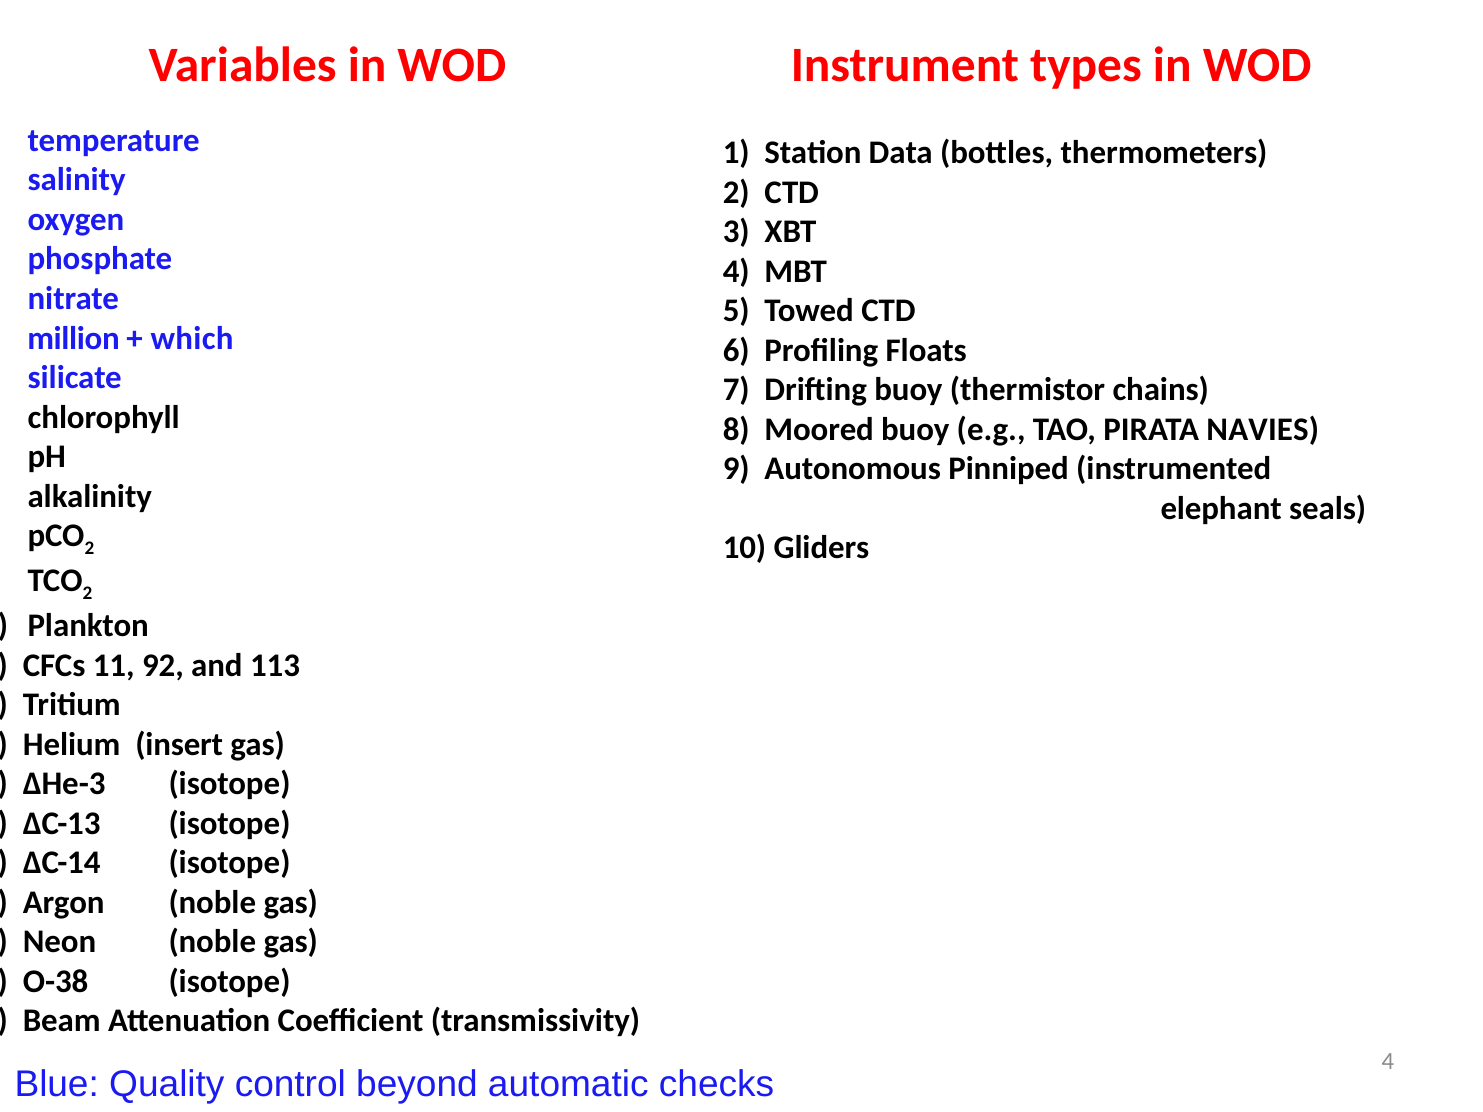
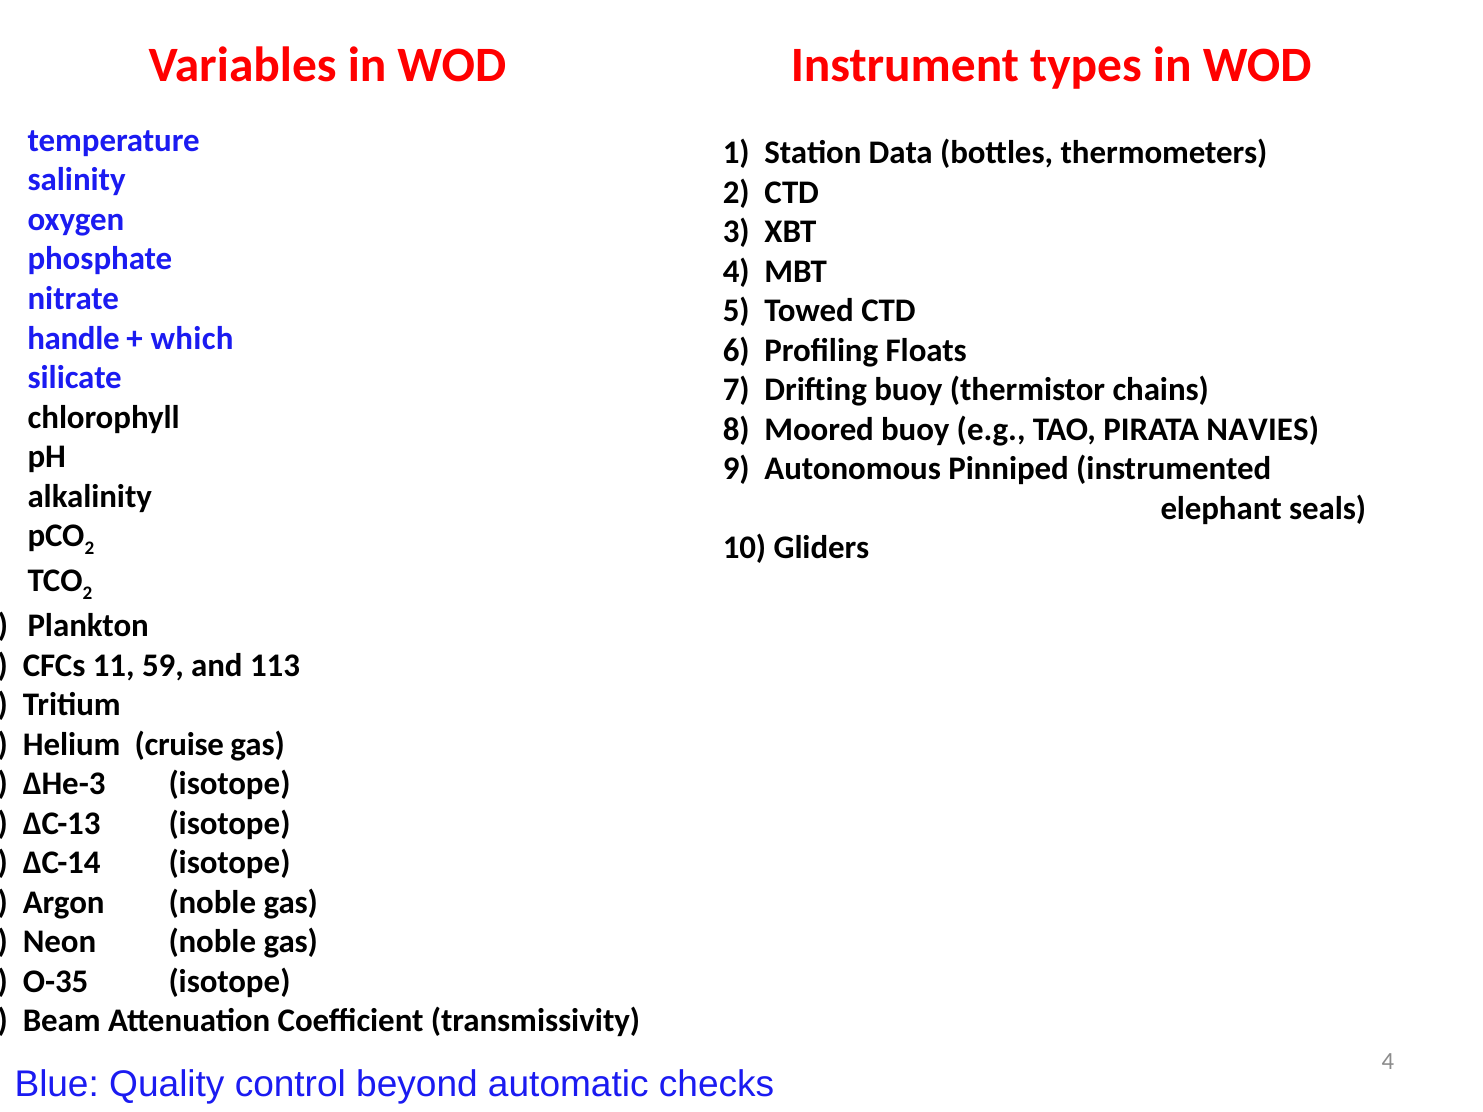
million: million -> handle
92: 92 -> 59
insert: insert -> cruise
O-38: O-38 -> O-35
